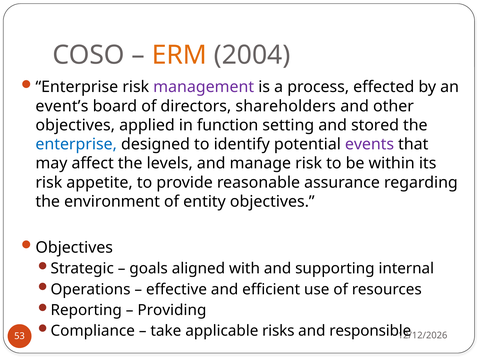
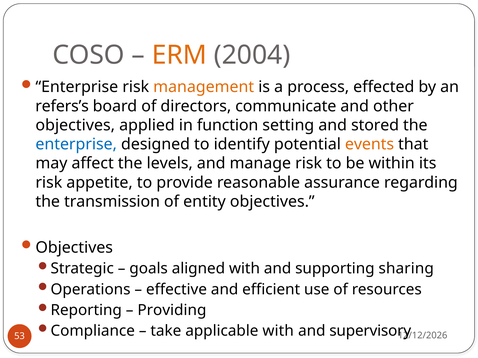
management colour: purple -> orange
event’s: event’s -> refers’s
shareholders: shareholders -> communicate
events colour: purple -> orange
environment: environment -> transmission
internal: internal -> sharing
applicable risks: risks -> with
responsible: responsible -> supervisory
